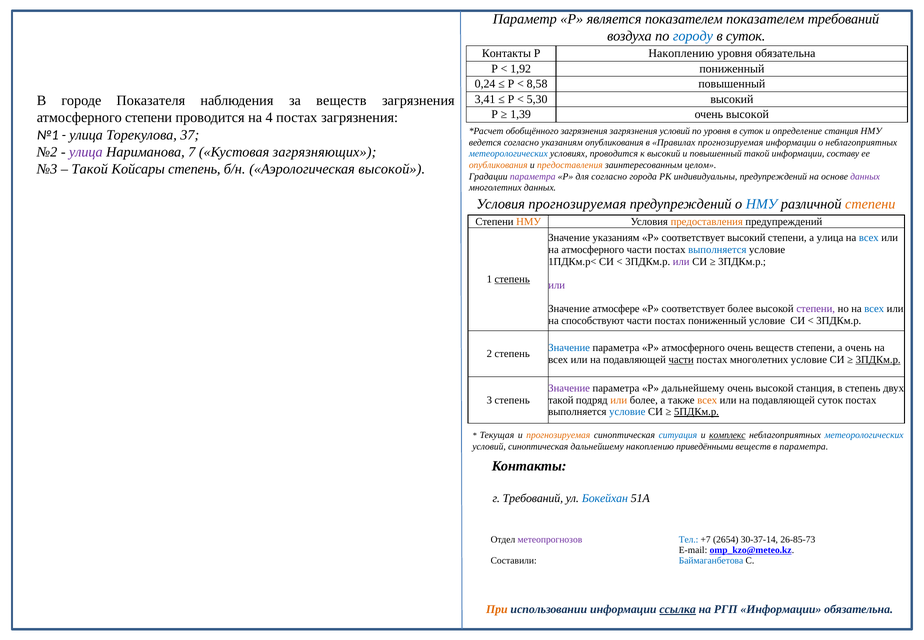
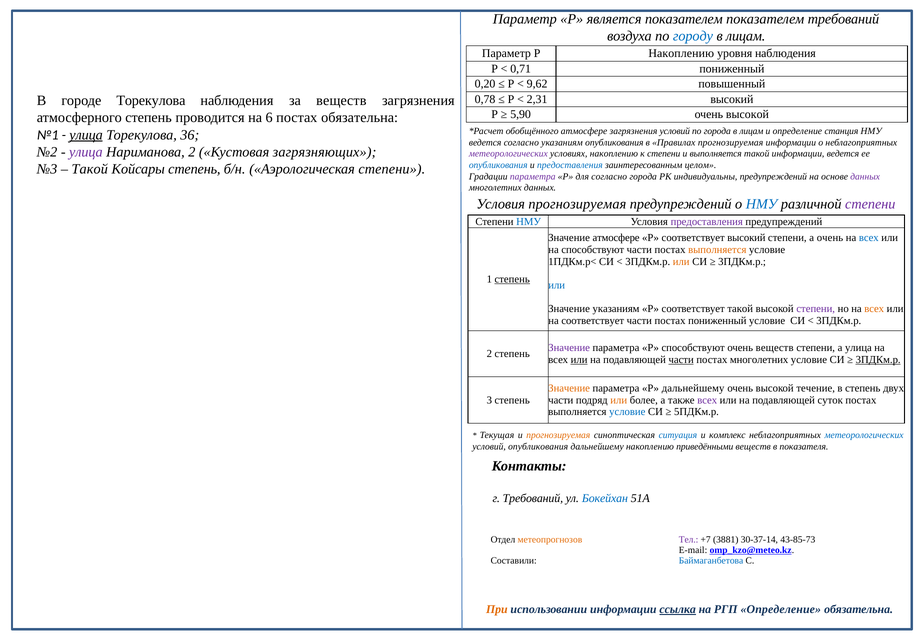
суток at (746, 36): суток -> лицам
Контакты at (506, 53): Контакты -> Параметр
уровня обязательна: обязательна -> наблюдения
1,92: 1,92 -> 0,71
0,24: 0,24 -> 0,20
8,58: 8,58 -> 9,62
3,41: 3,41 -> 0,78
5,30: 5,30 -> 2,31
городе Показателя: Показателя -> Торекулова
1,39: 1,39 -> 5,90
атмосферного степени: степени -> степень
4: 4 -> 6
постах загрязнения: загрязнения -> обязательна
обобщённого загрязнения: загрязнения -> атмосфере
по уровня: уровня -> города
суток at (751, 131): суток -> лицам
улица at (86, 135) underline: none -> present
37: 37 -> 36
Нариманова 7: 7 -> 2
метеорологических at (508, 154) colour: blue -> purple
условиях проводится: проводится -> накоплению
к высокий: высокий -> степени
и повышенный: повышенный -> выполняется
информации составу: составу -> ведется
опубликования at (498, 165) colour: orange -> blue
предоставления at (570, 165) colour: orange -> blue
Аэрологическая высокой: высокой -> степени
степени at (870, 204) colour: orange -> purple
НМУ at (529, 221) colour: orange -> blue
предоставления at (707, 221) colour: orange -> purple
Значение указаниям: указаниям -> атмосфере
а улица: улица -> очень
на атмосферного: атмосферного -> способствуют
выполняется at (717, 250) colour: blue -> orange
или at (681, 261) colour: purple -> orange
или at (557, 285) colour: purple -> blue
Значение атмосфере: атмосфере -> указаниям
соответствует более: более -> такой
всех at (874, 309) colour: blue -> orange
на способствуют: способствуют -> соответствует
Значение at (569, 348) colour: blue -> purple
Р атмосферного: атмосферного -> способствуют
а очень: очень -> улица
или at (579, 360) underline: none -> present
Значение at (569, 388) colour: purple -> orange
высокой станция: станция -> течение
такой at (561, 400): такой -> части
всех at (707, 400) colour: orange -> purple
5ПДКм.р underline: present -> none
комплекс underline: present -> none
условий синоптическая: синоптическая -> опубликования
в параметра: параметра -> показателя
метеопрогнозов colour: purple -> orange
Тел colour: blue -> purple
2654: 2654 -> 3881
26-85-73: 26-85-73 -> 43-85-73
РГП Информации: Информации -> Определение
